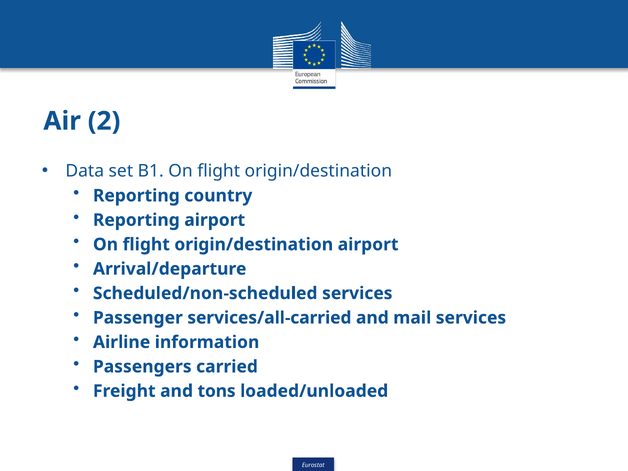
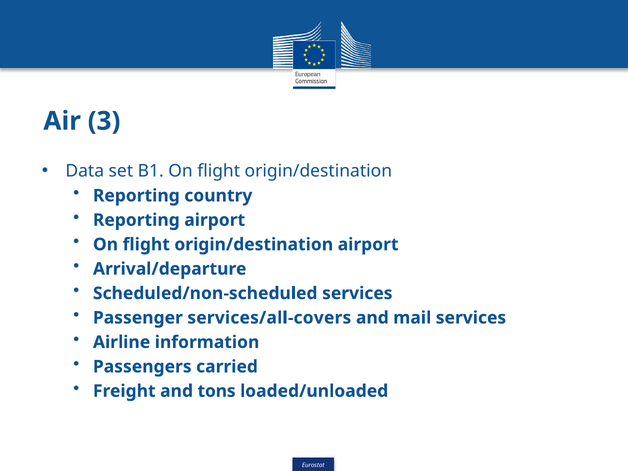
2: 2 -> 3
services/all-carried: services/all-carried -> services/all-covers
